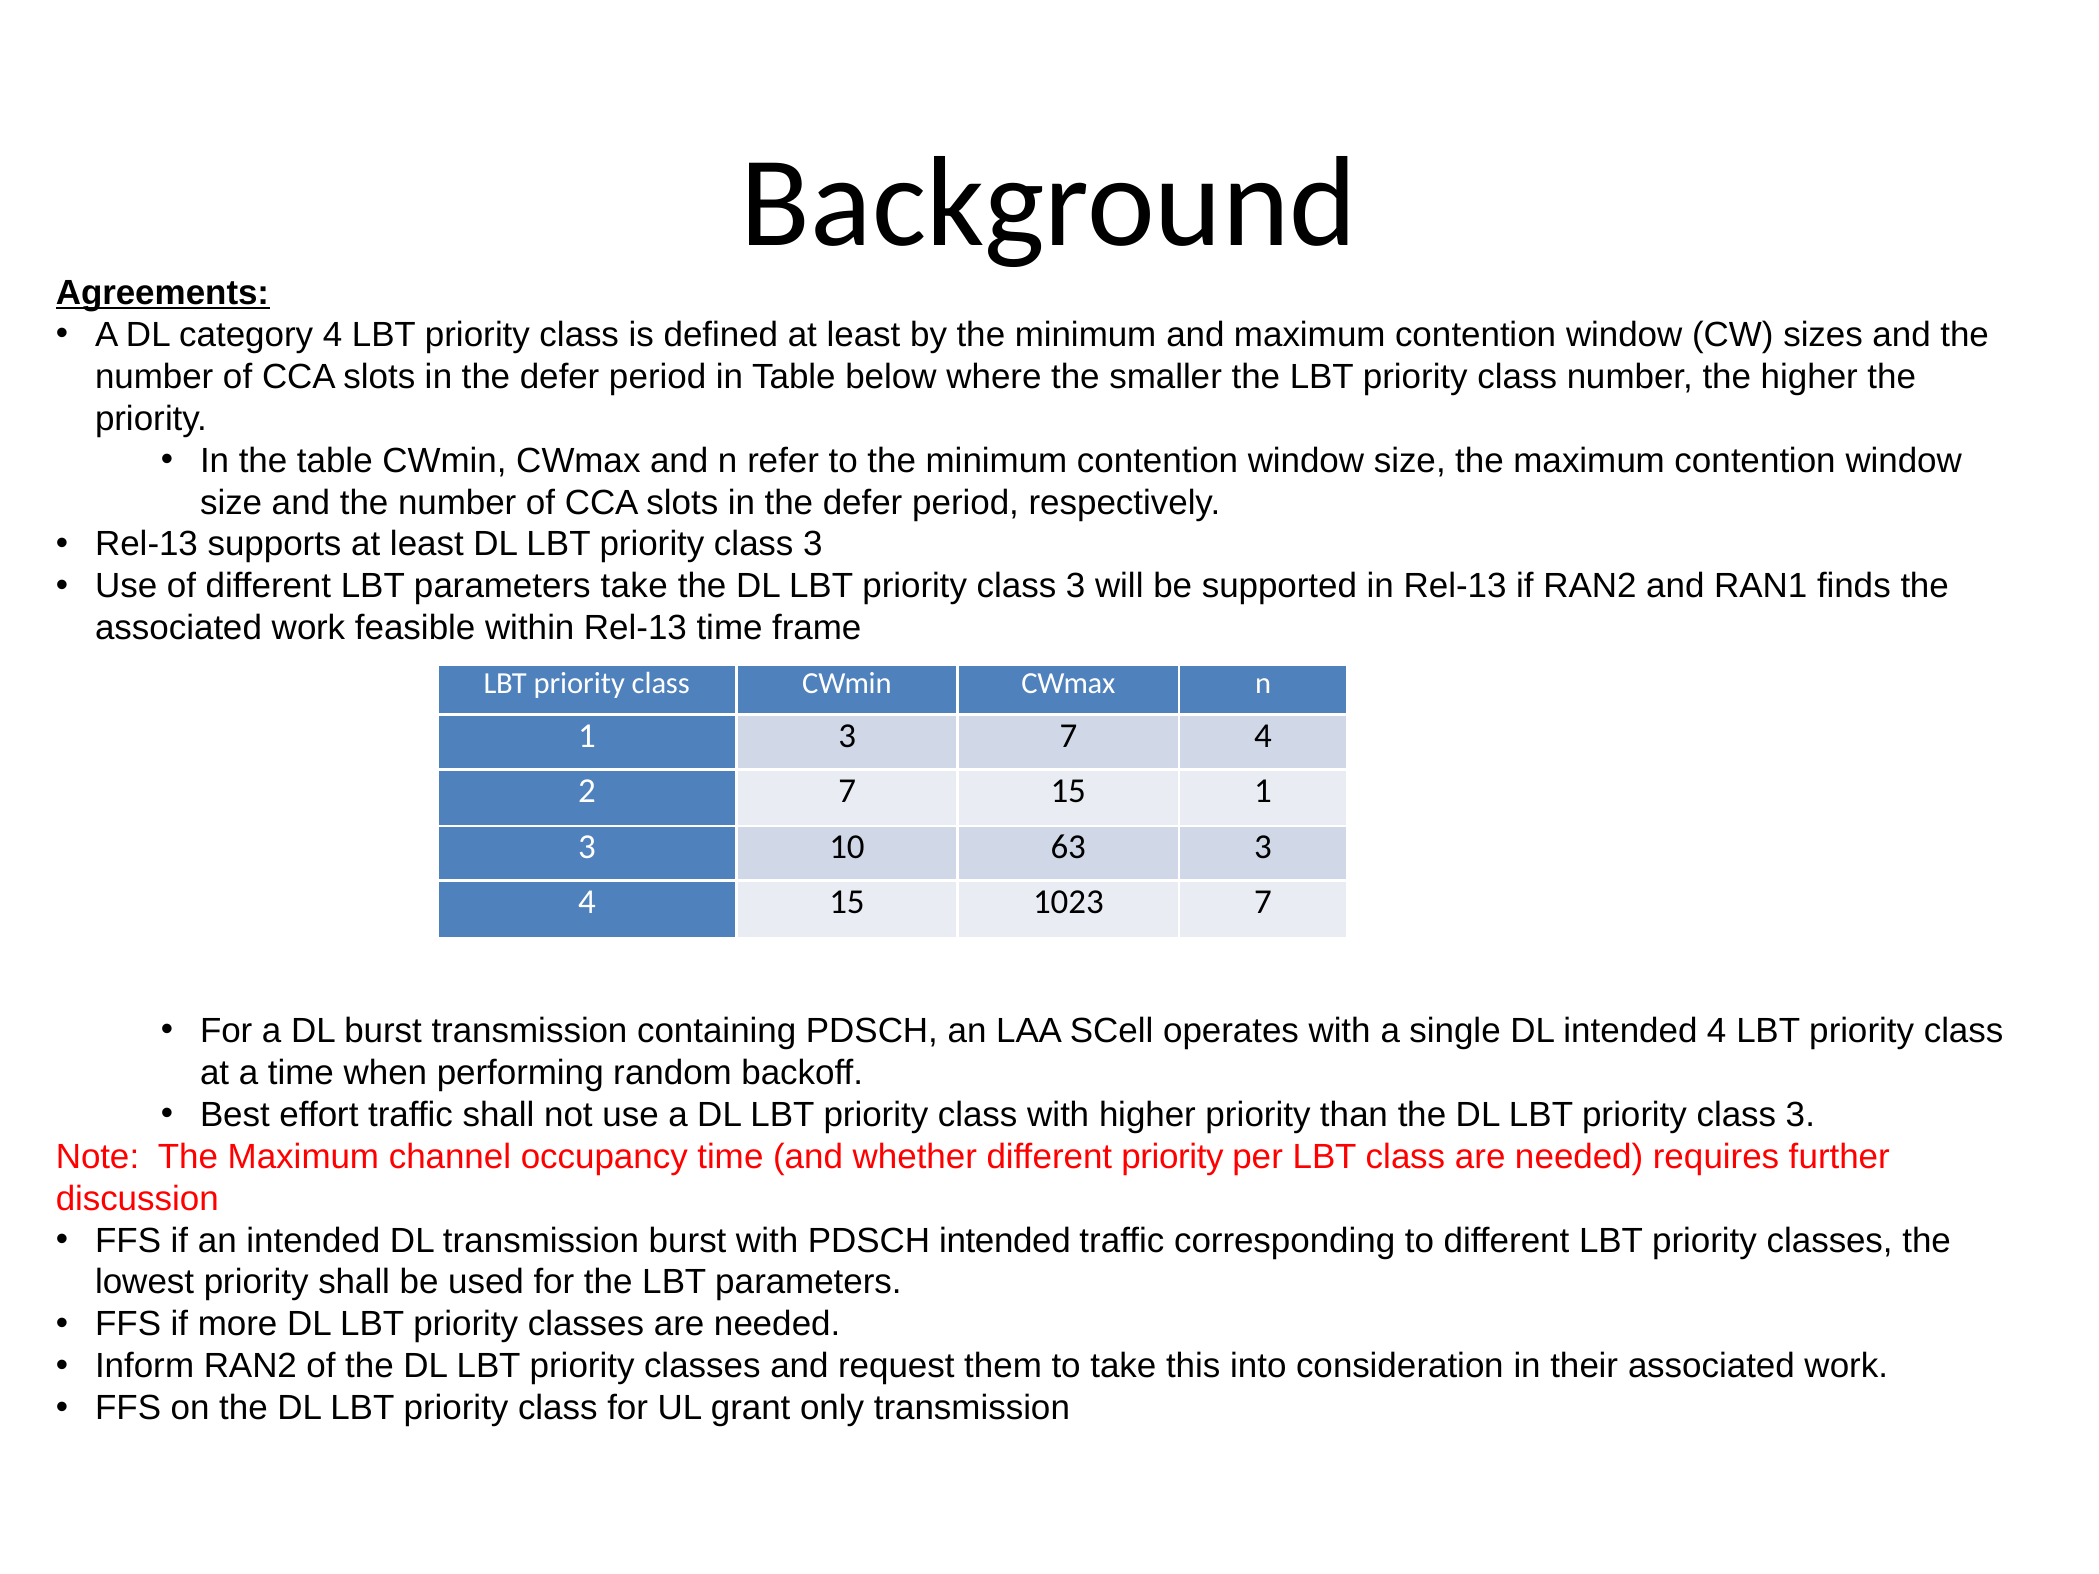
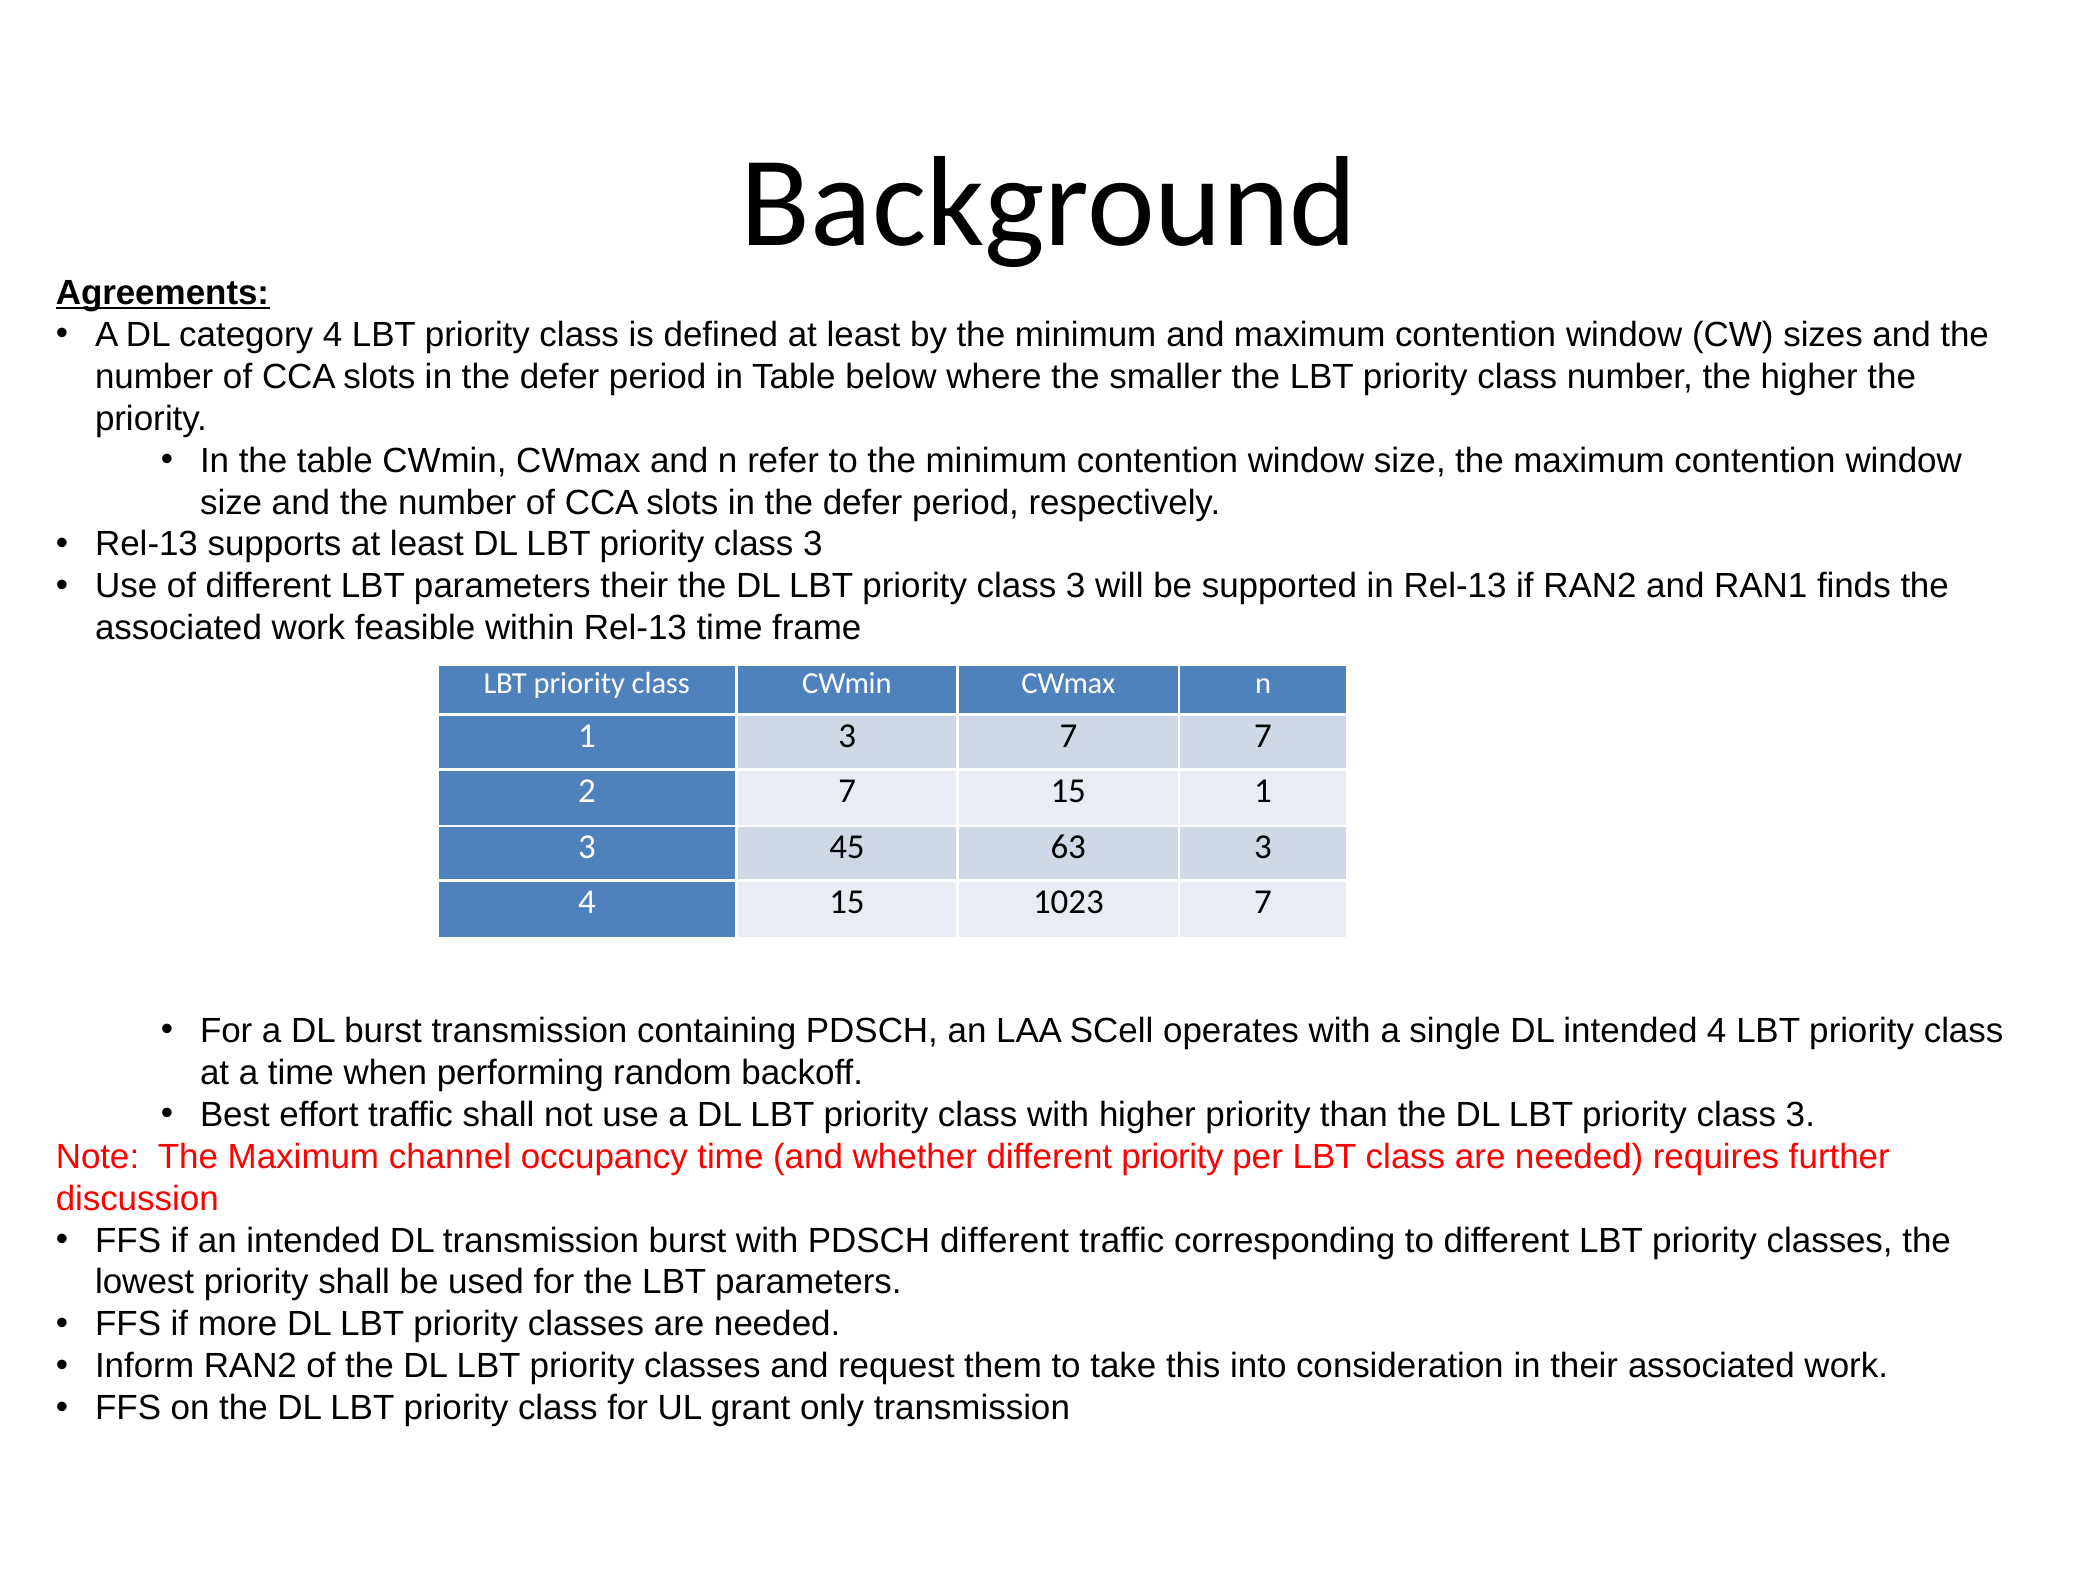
parameters take: take -> their
7 4: 4 -> 7
10: 10 -> 45
PDSCH intended: intended -> different
